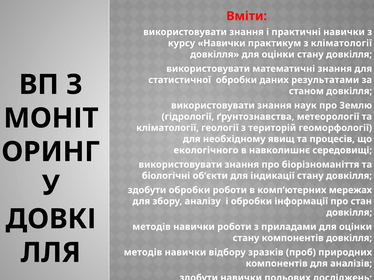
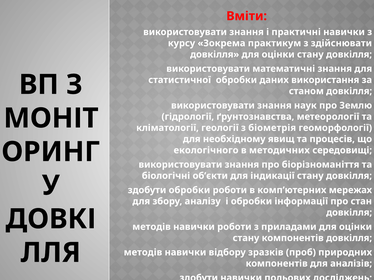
курсу Навички: Навички -> Зокрема
з кліматології: кліматології -> здійснювати
результатами: результатами -> використання
територій: територій -> біометрія
навколишнє: навколишнє -> методичних
